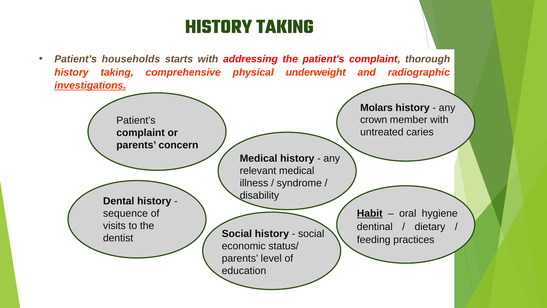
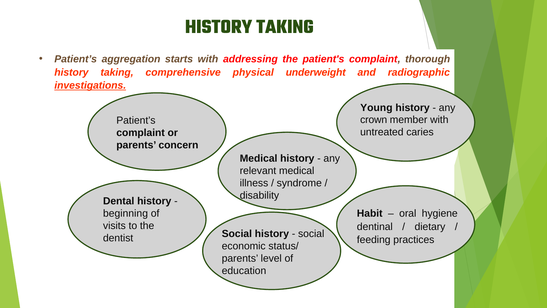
households: households -> aggregation
Molars: Molars -> Young
Habit underline: present -> none
sequence: sequence -> beginning
